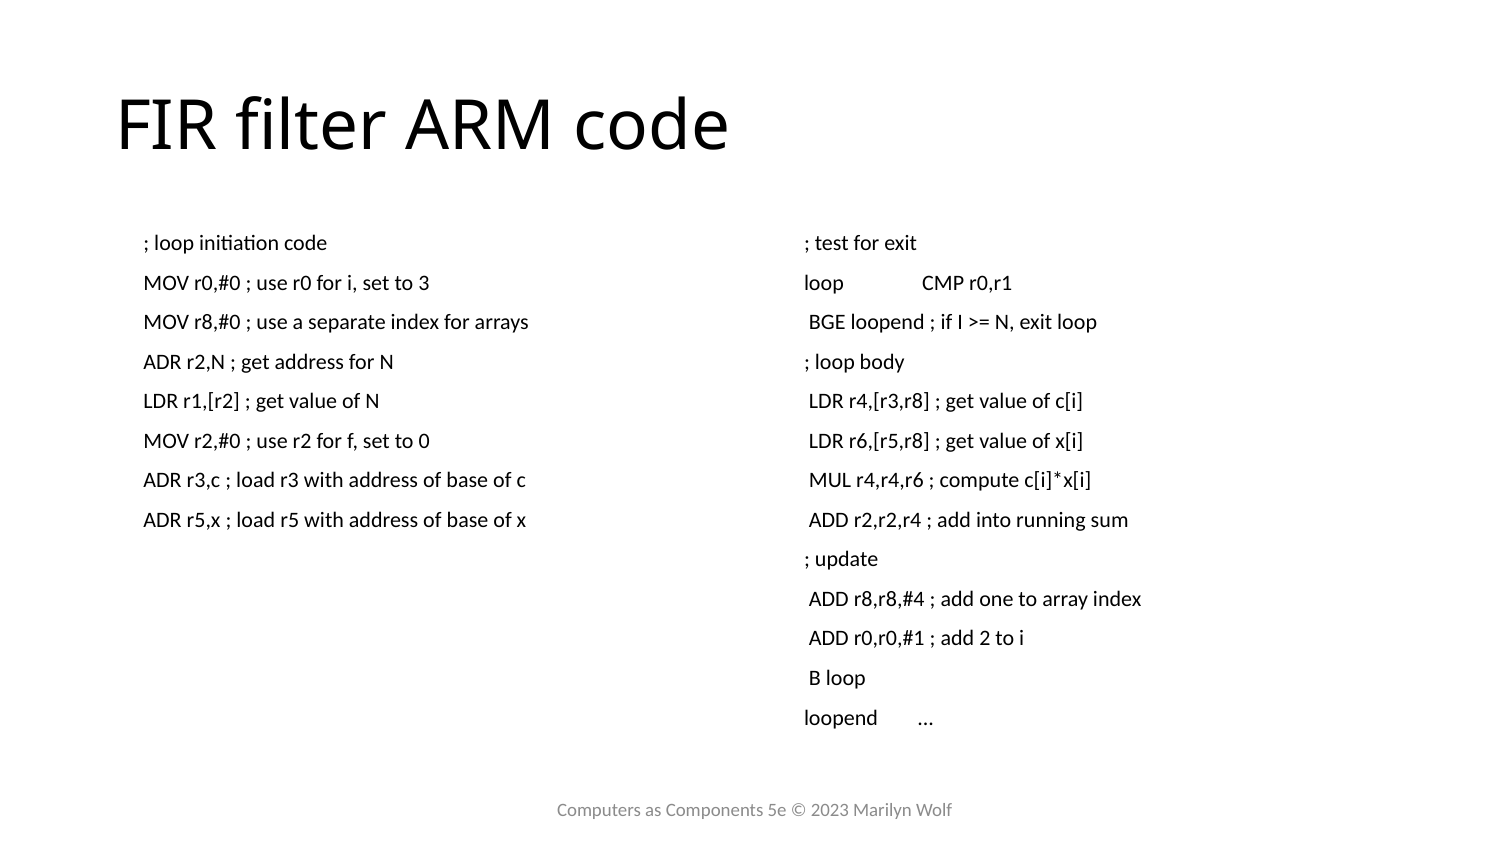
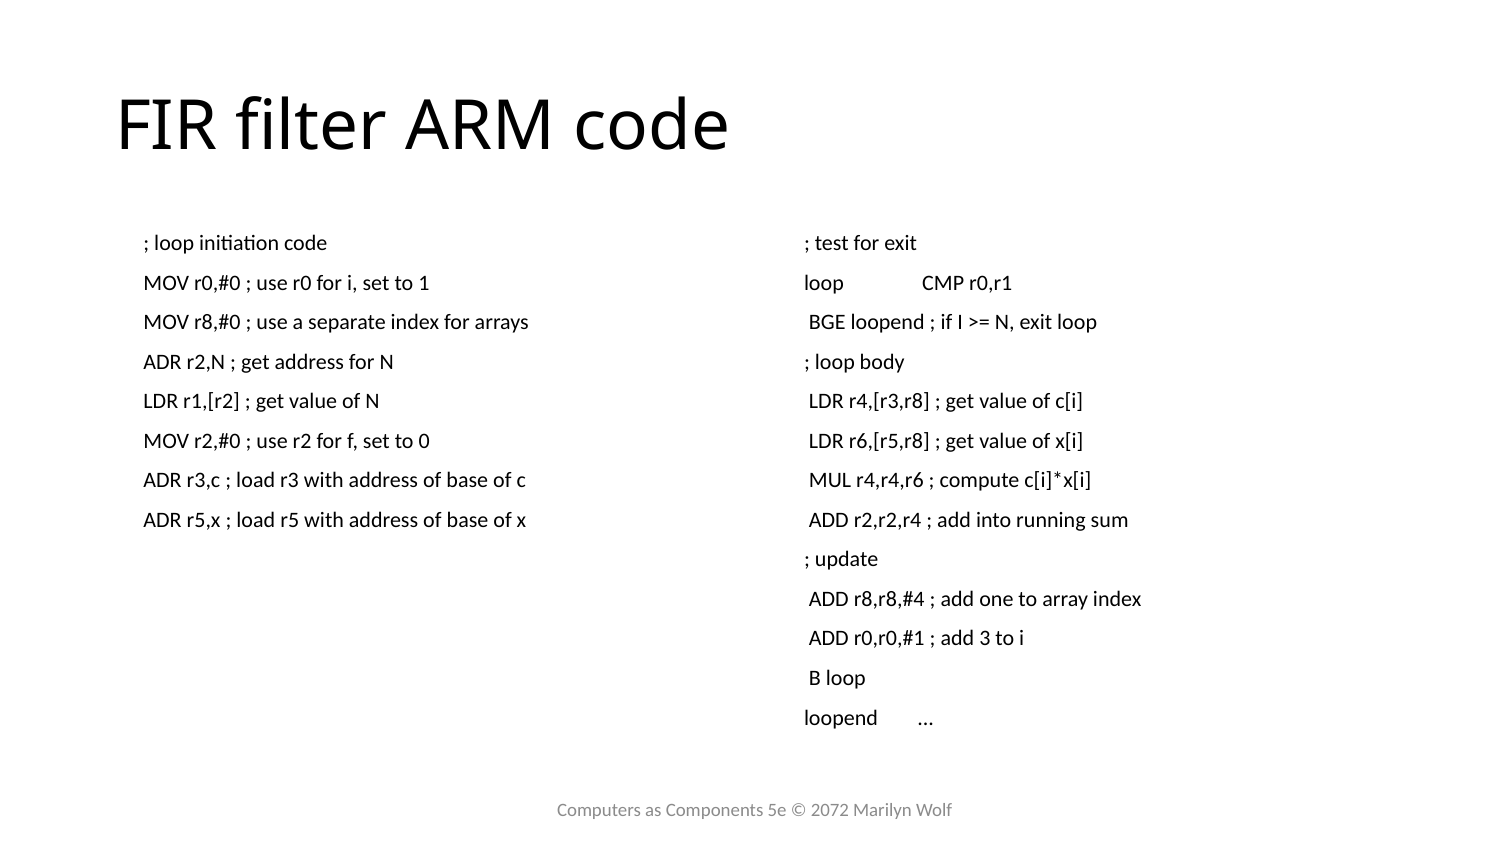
3: 3 -> 1
2: 2 -> 3
2023: 2023 -> 2072
